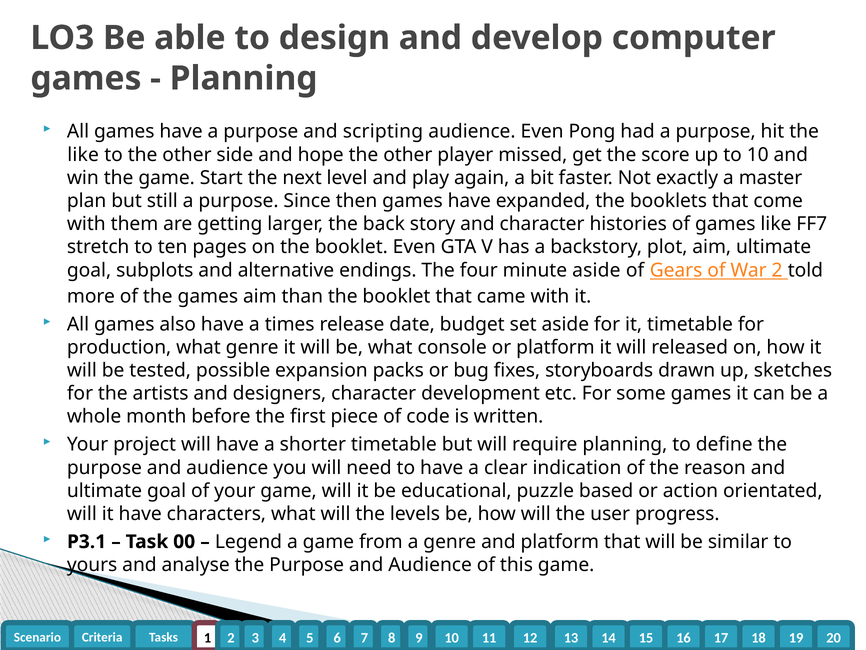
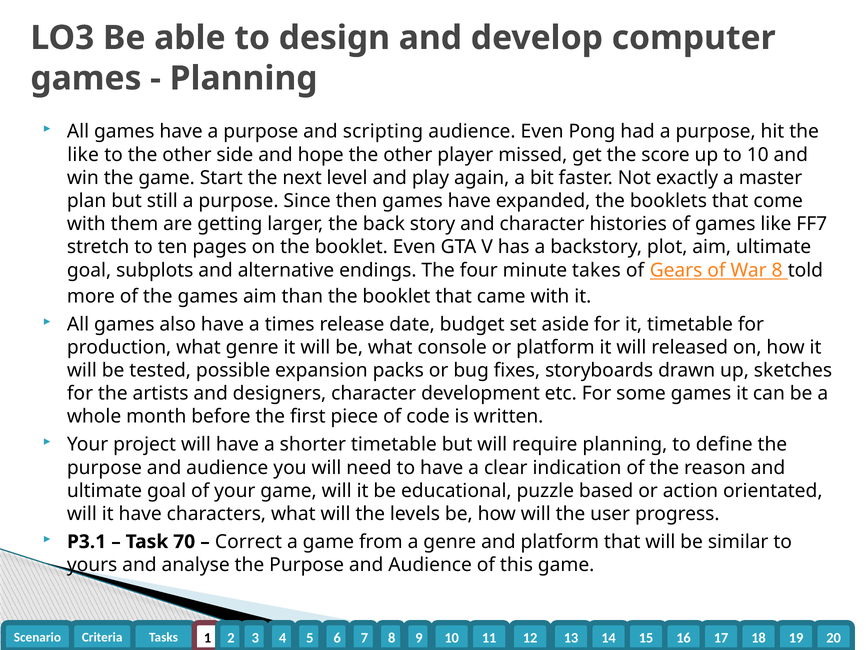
minute aside: aside -> takes
War 2: 2 -> 8
00: 00 -> 70
Legend: Legend -> Correct
